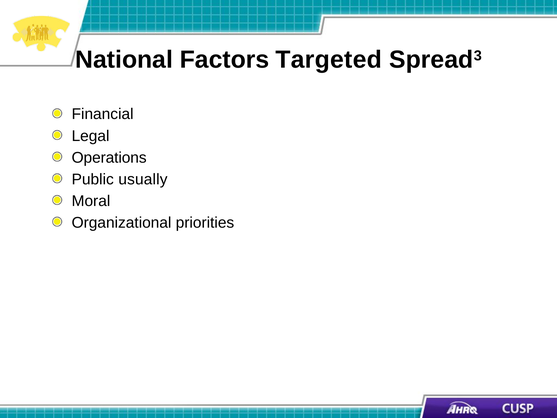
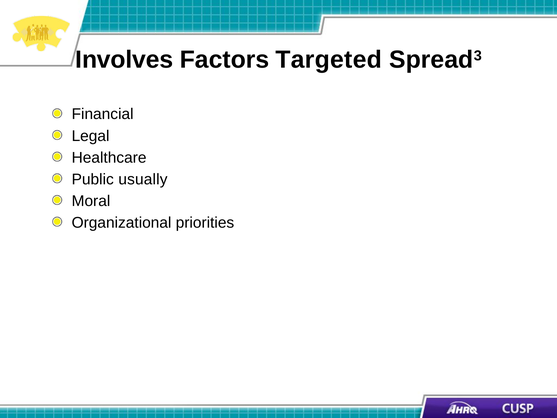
National: National -> Involves
Operations: Operations -> Healthcare
